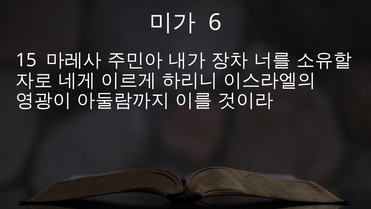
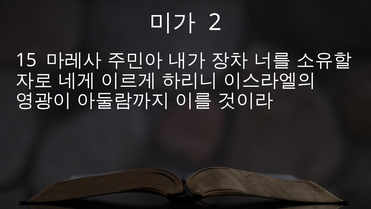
6: 6 -> 2
